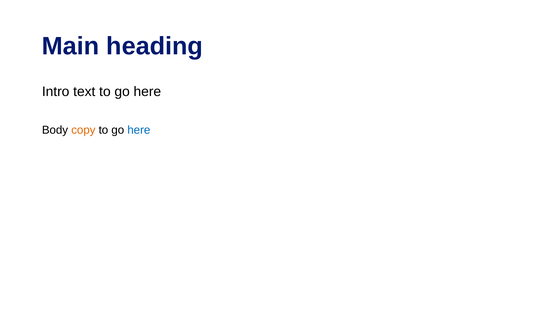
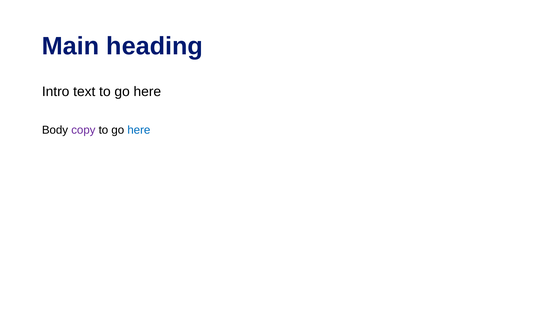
copy colour: orange -> purple
